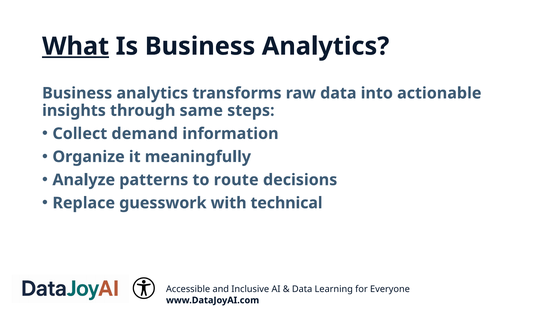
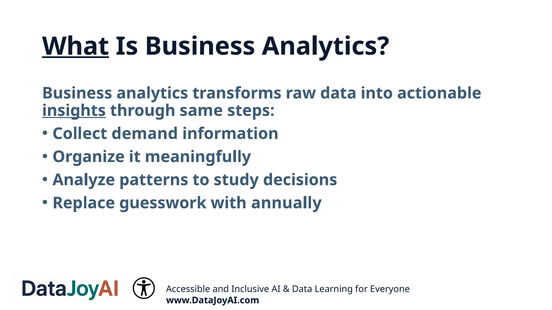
insights underline: none -> present
route: route -> study
technical: technical -> annually
